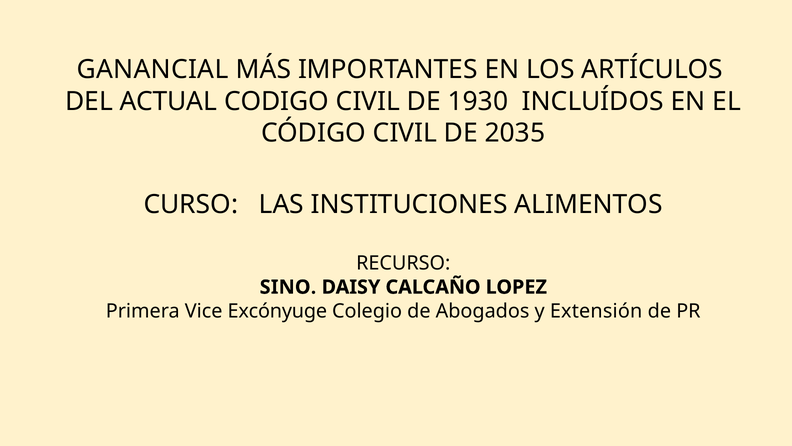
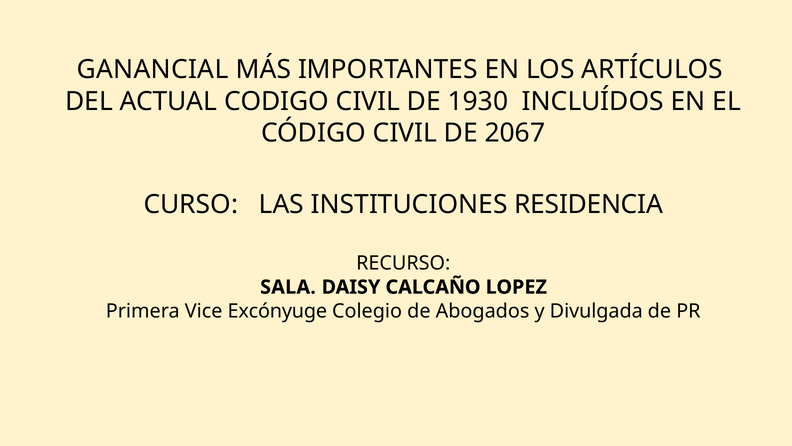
2035: 2035 -> 2067
ALIMENTOS: ALIMENTOS -> RESIDENCIA
SINO: SINO -> SALA
Extensión: Extensión -> Divulgada
